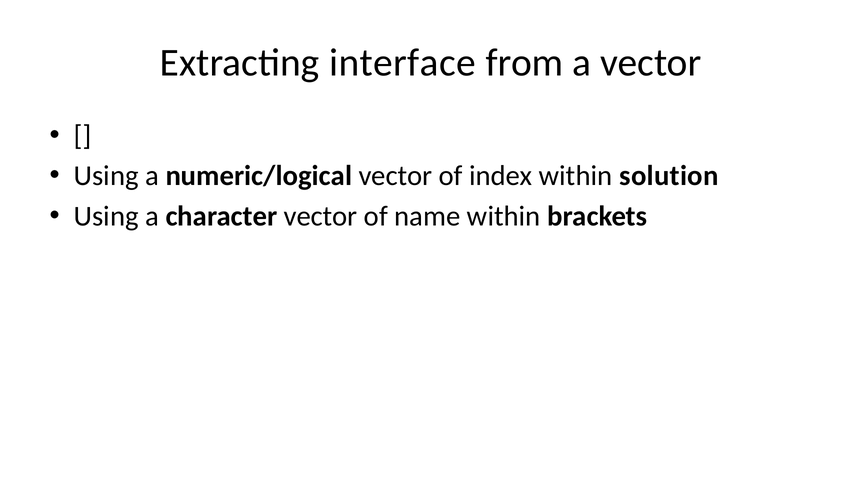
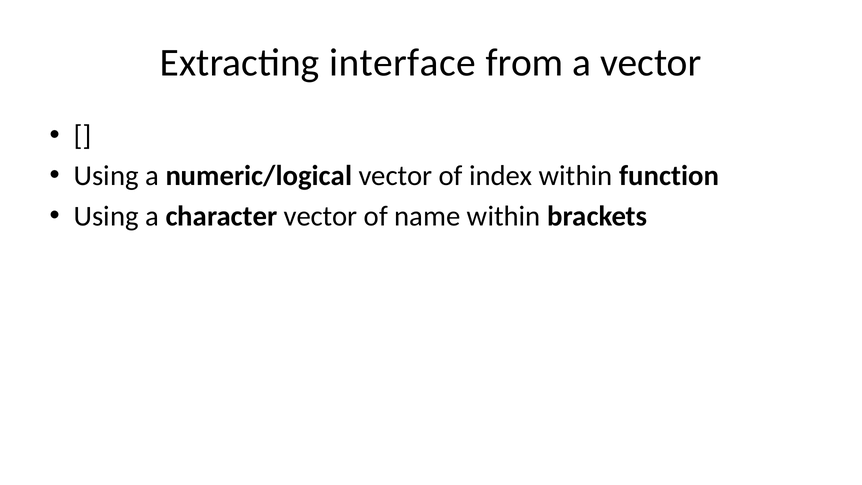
solution: solution -> function
